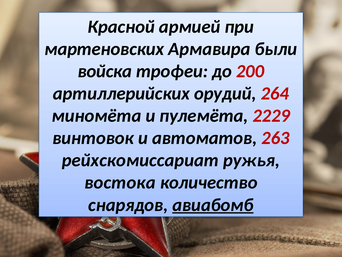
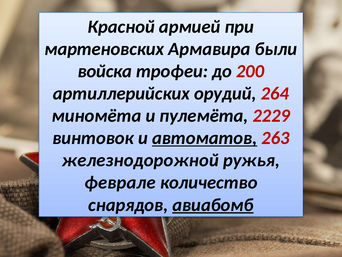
автоматов underline: none -> present
рейхскомиссариат: рейхскомиссариат -> железнодорожной
востока: востока -> феврале
